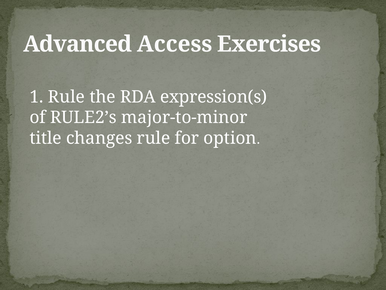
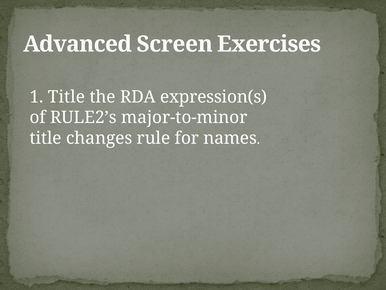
Access: Access -> Screen
1 Rule: Rule -> Title
option: option -> names
